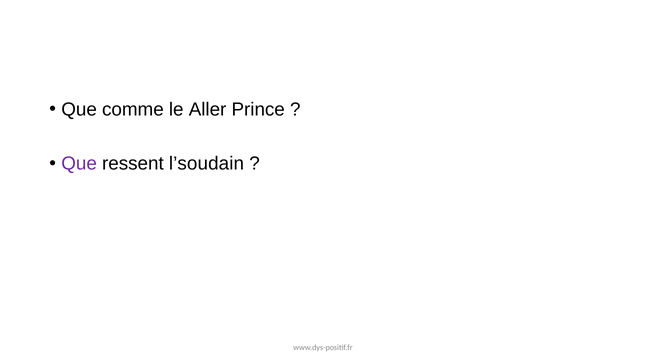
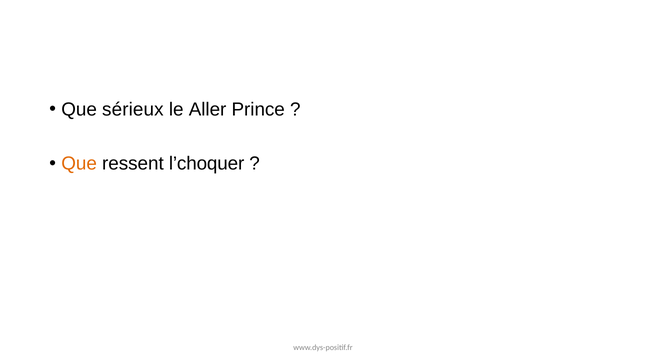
comme: comme -> sérieux
Que at (79, 163) colour: purple -> orange
l’soudain: l’soudain -> l’choquer
